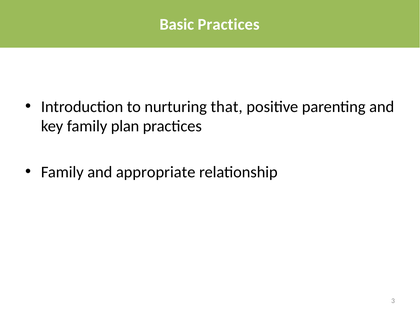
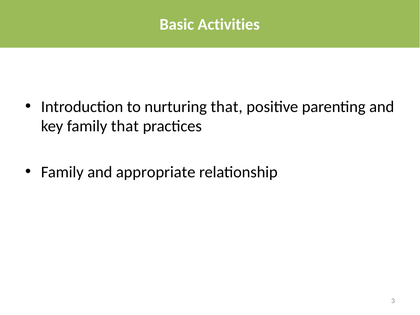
Basic Practices: Practices -> Activities
family plan: plan -> that
